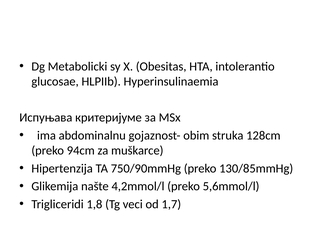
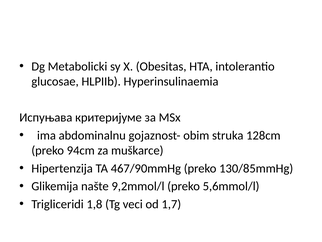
750/90mmHg: 750/90mmHg -> 467/90mmHg
4,2mmol/l: 4,2mmol/l -> 9,2mmol/l
